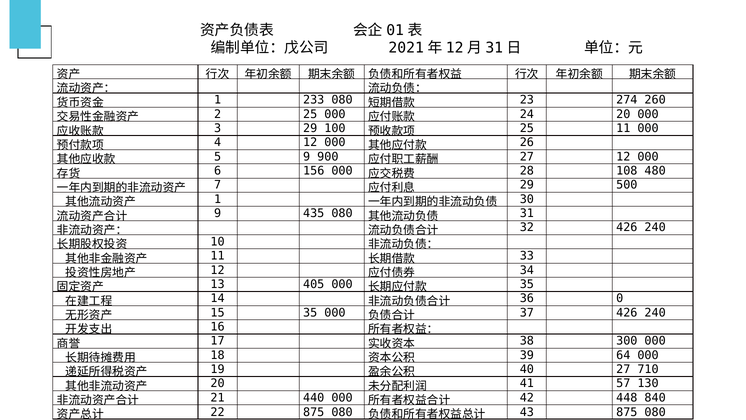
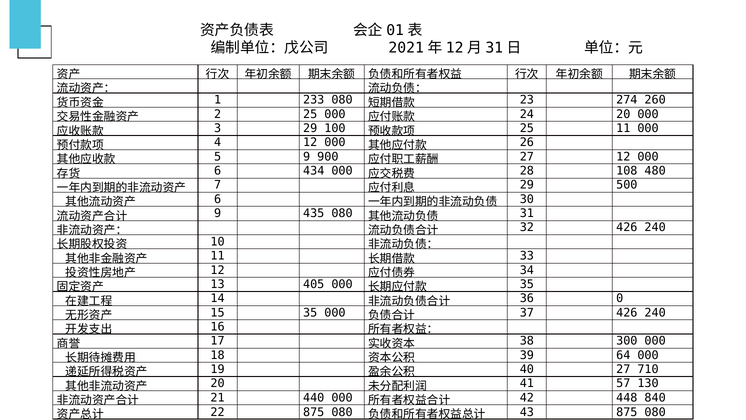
156: 156 -> 434
1 at (218, 199): 1 -> 6
